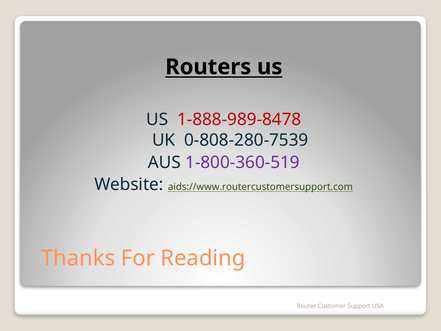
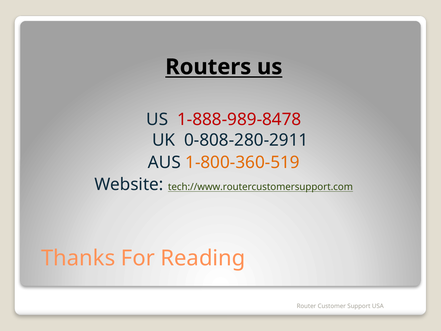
0-808-280-7539: 0-808-280-7539 -> 0-808-280-2911
1-800-360-519 colour: purple -> orange
aids://www.routercustomersupport.com: aids://www.routercustomersupport.com -> tech://www.routercustomersupport.com
